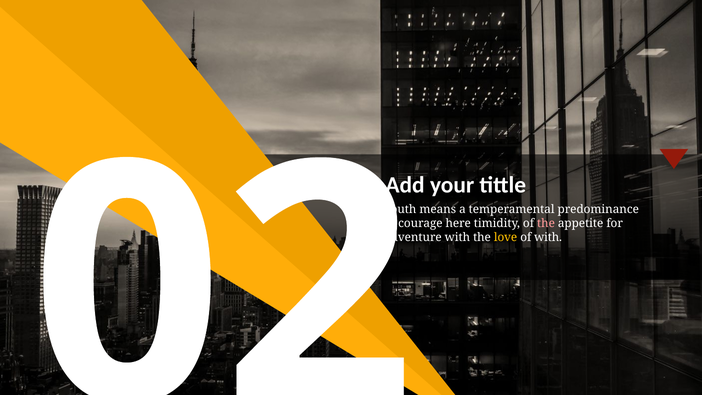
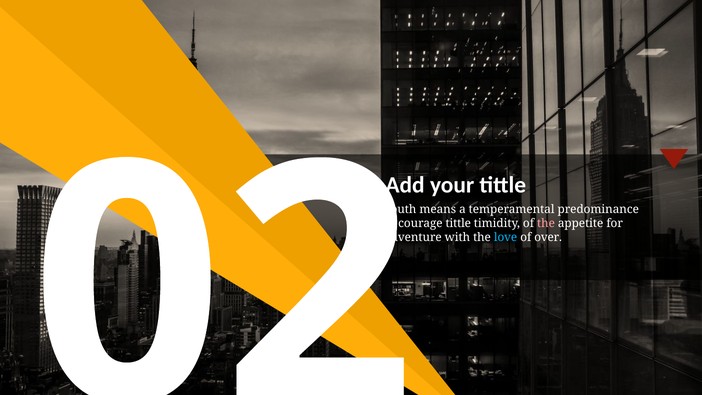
courage here: here -> tittle
love colour: yellow -> light blue
of with: with -> over
